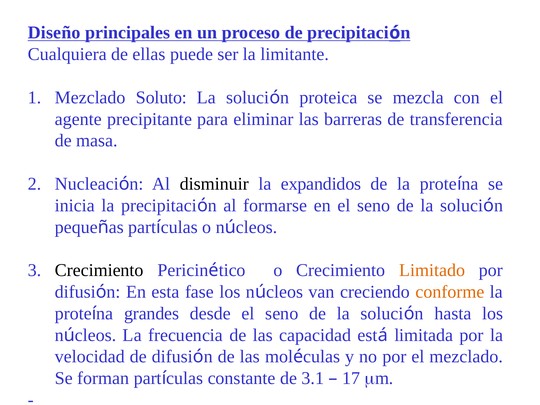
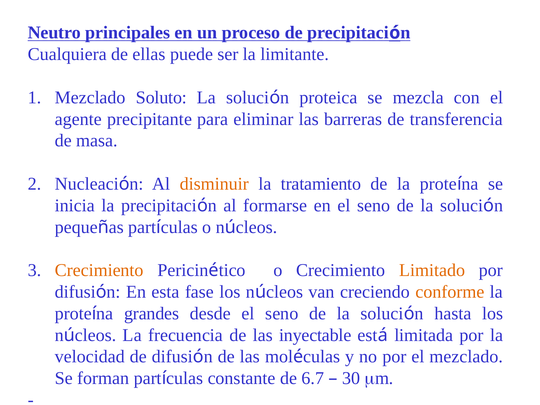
Diseño: Diseño -> Neutro
disminuir colour: black -> orange
expandidos: expandidos -> tratamiento
Crecimiento at (99, 270) colour: black -> orange
capacidad: capacidad -> inyectable
3.1: 3.1 -> 6.7
17: 17 -> 30
